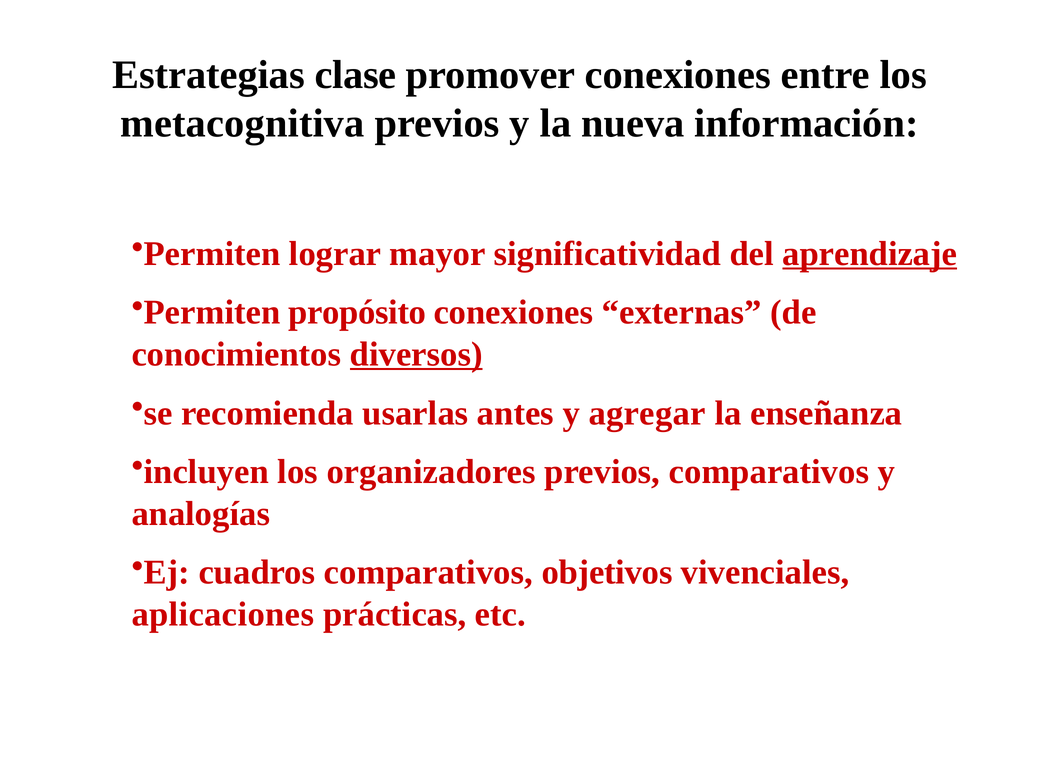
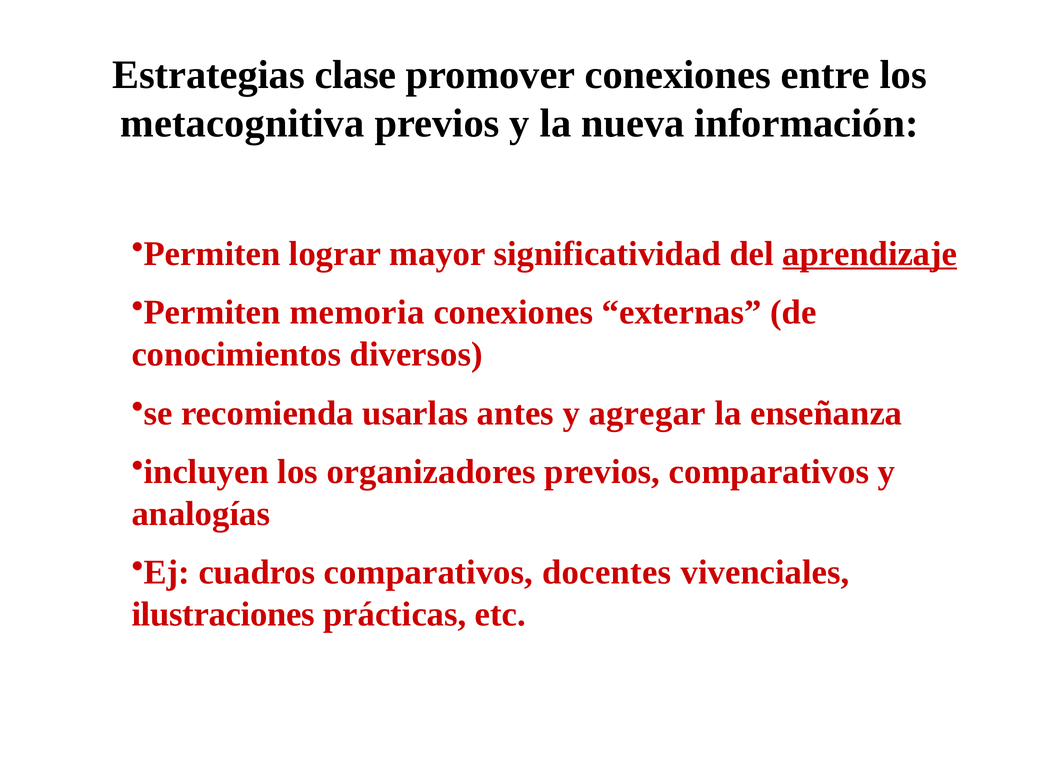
propósito: propósito -> memoria
diversos underline: present -> none
objetivos: objetivos -> docentes
aplicaciones: aplicaciones -> ilustraciones
